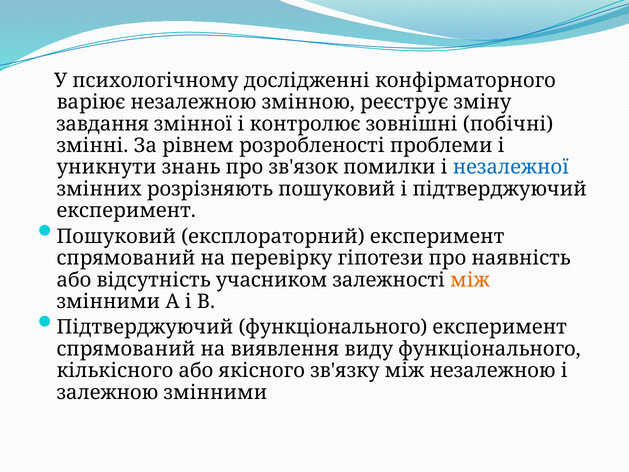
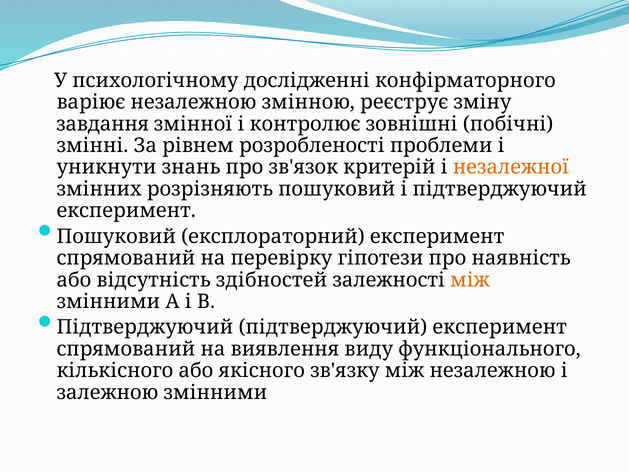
помилки: помилки -> критерій
незалежної colour: blue -> orange
учасником: учасником -> здібностей
Підтверджуючий функціонального: функціонального -> підтверджуючий
